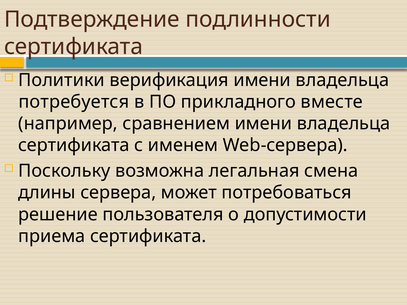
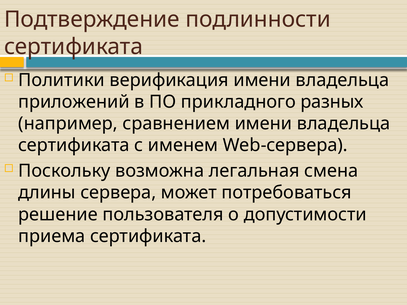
потребуется: потребуется -> приложений
вместе: вместе -> разных
